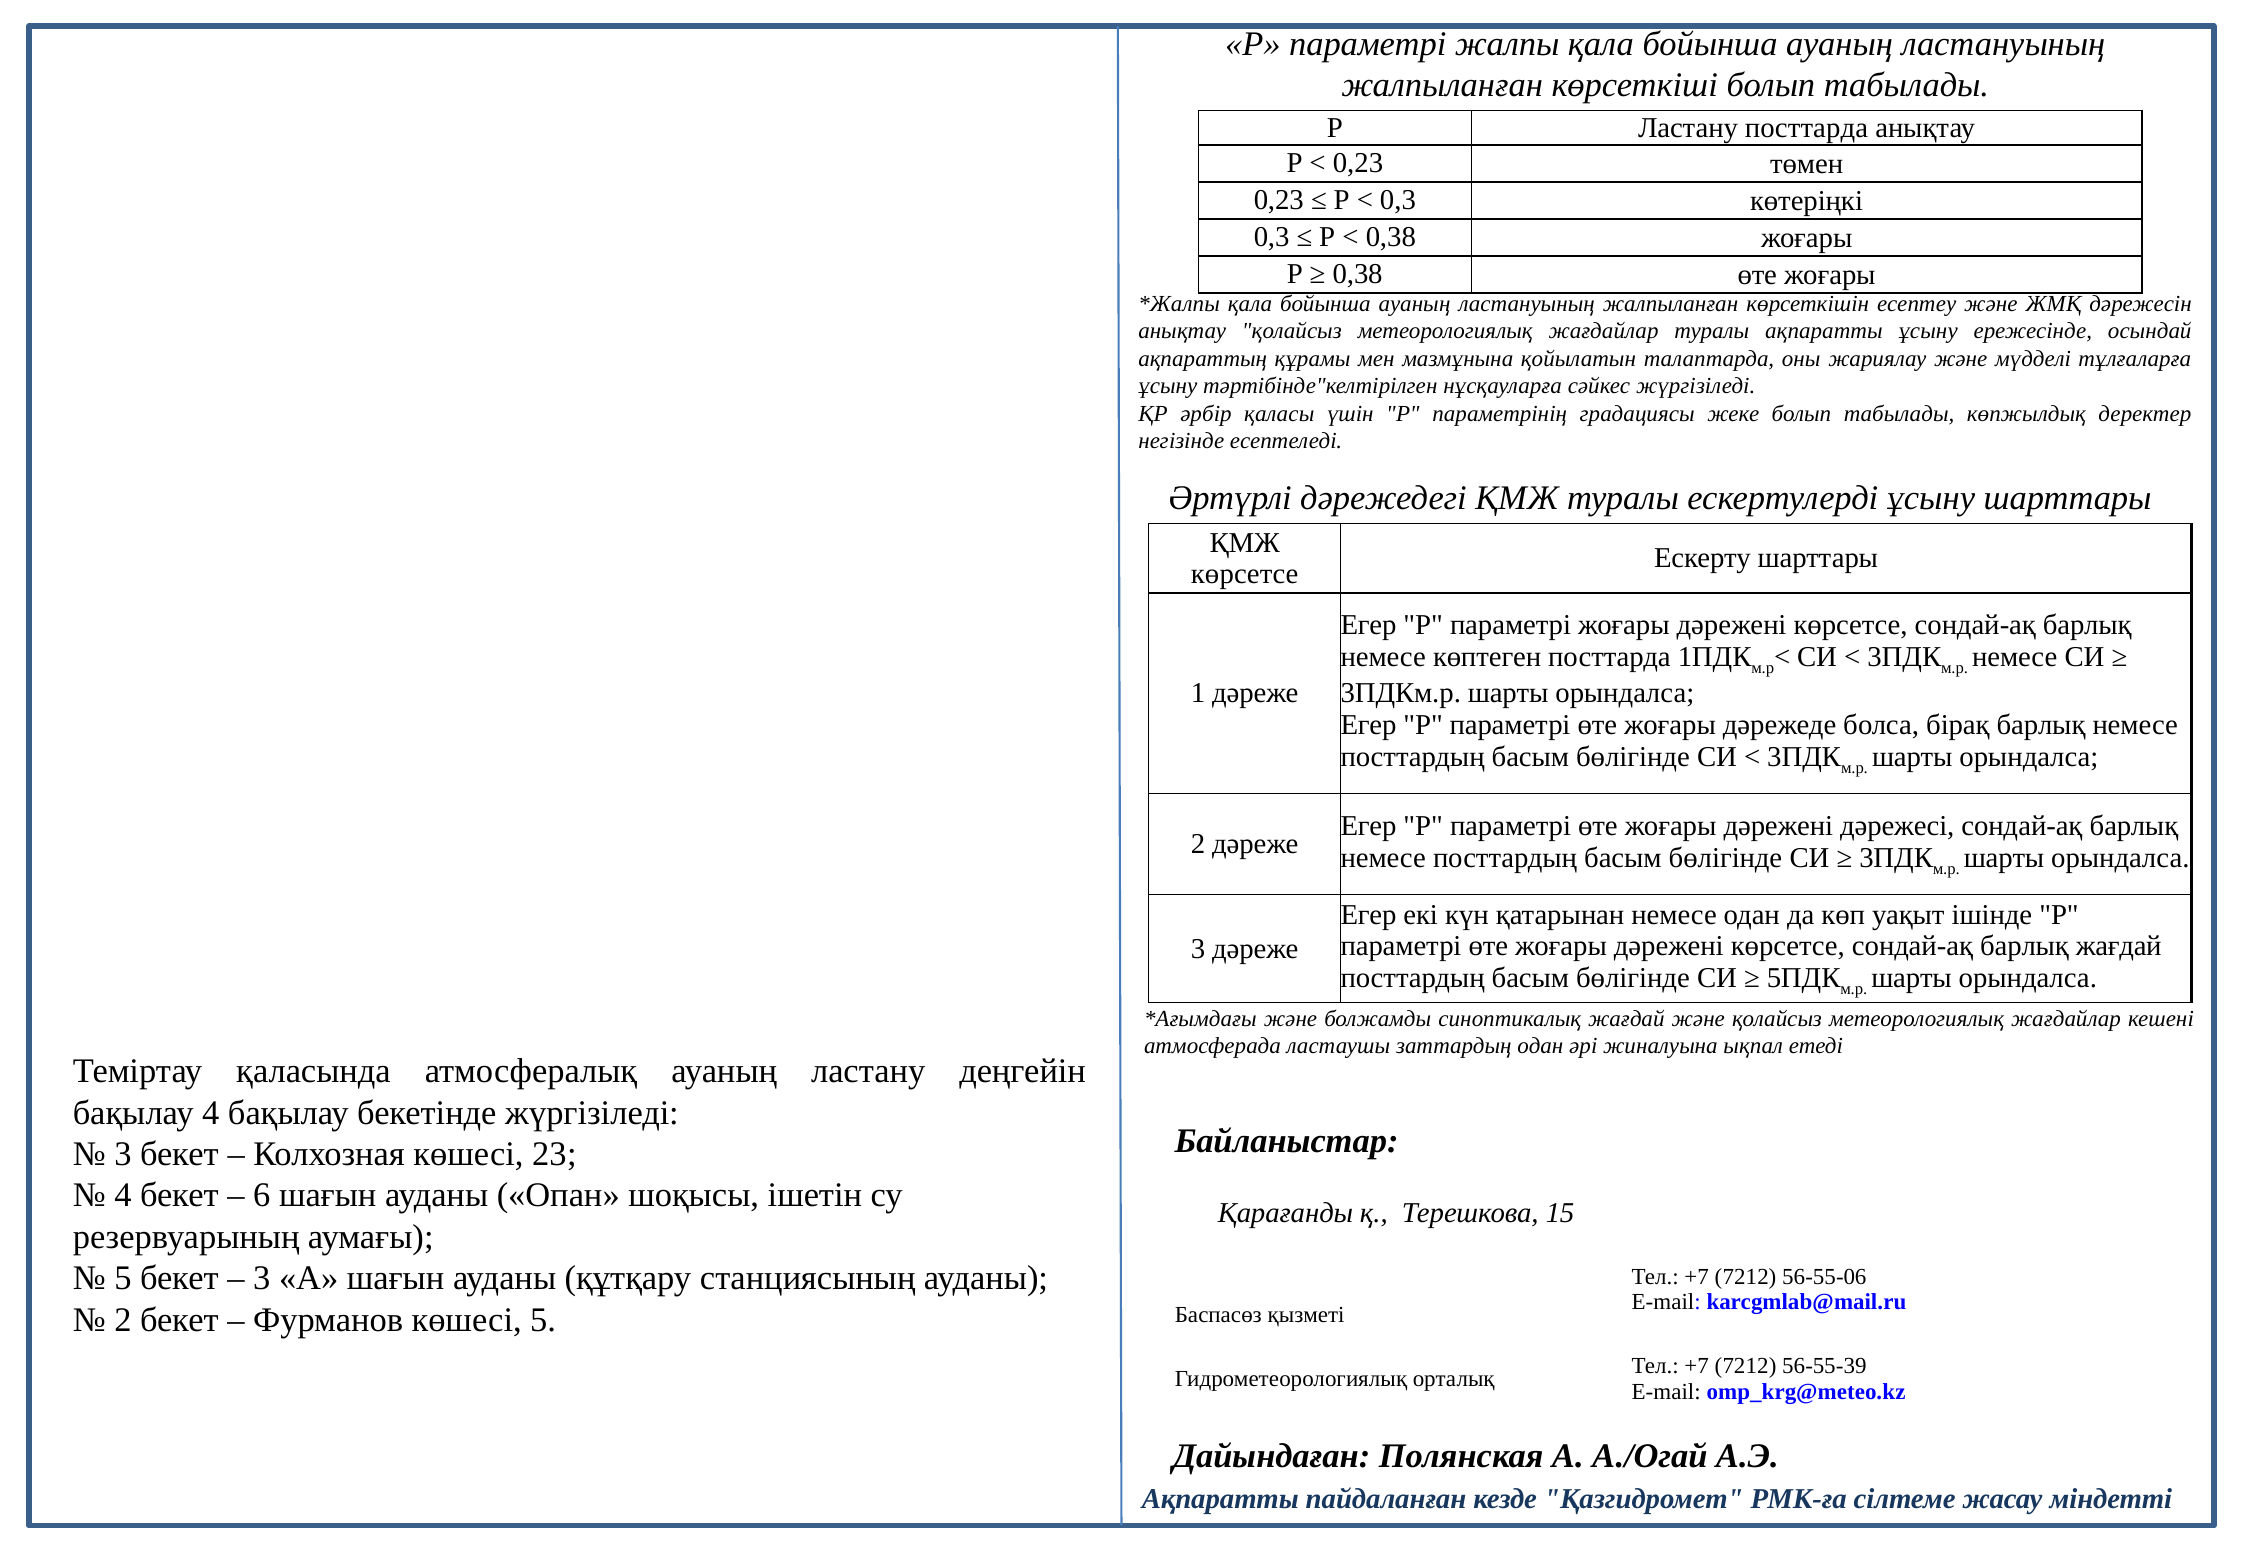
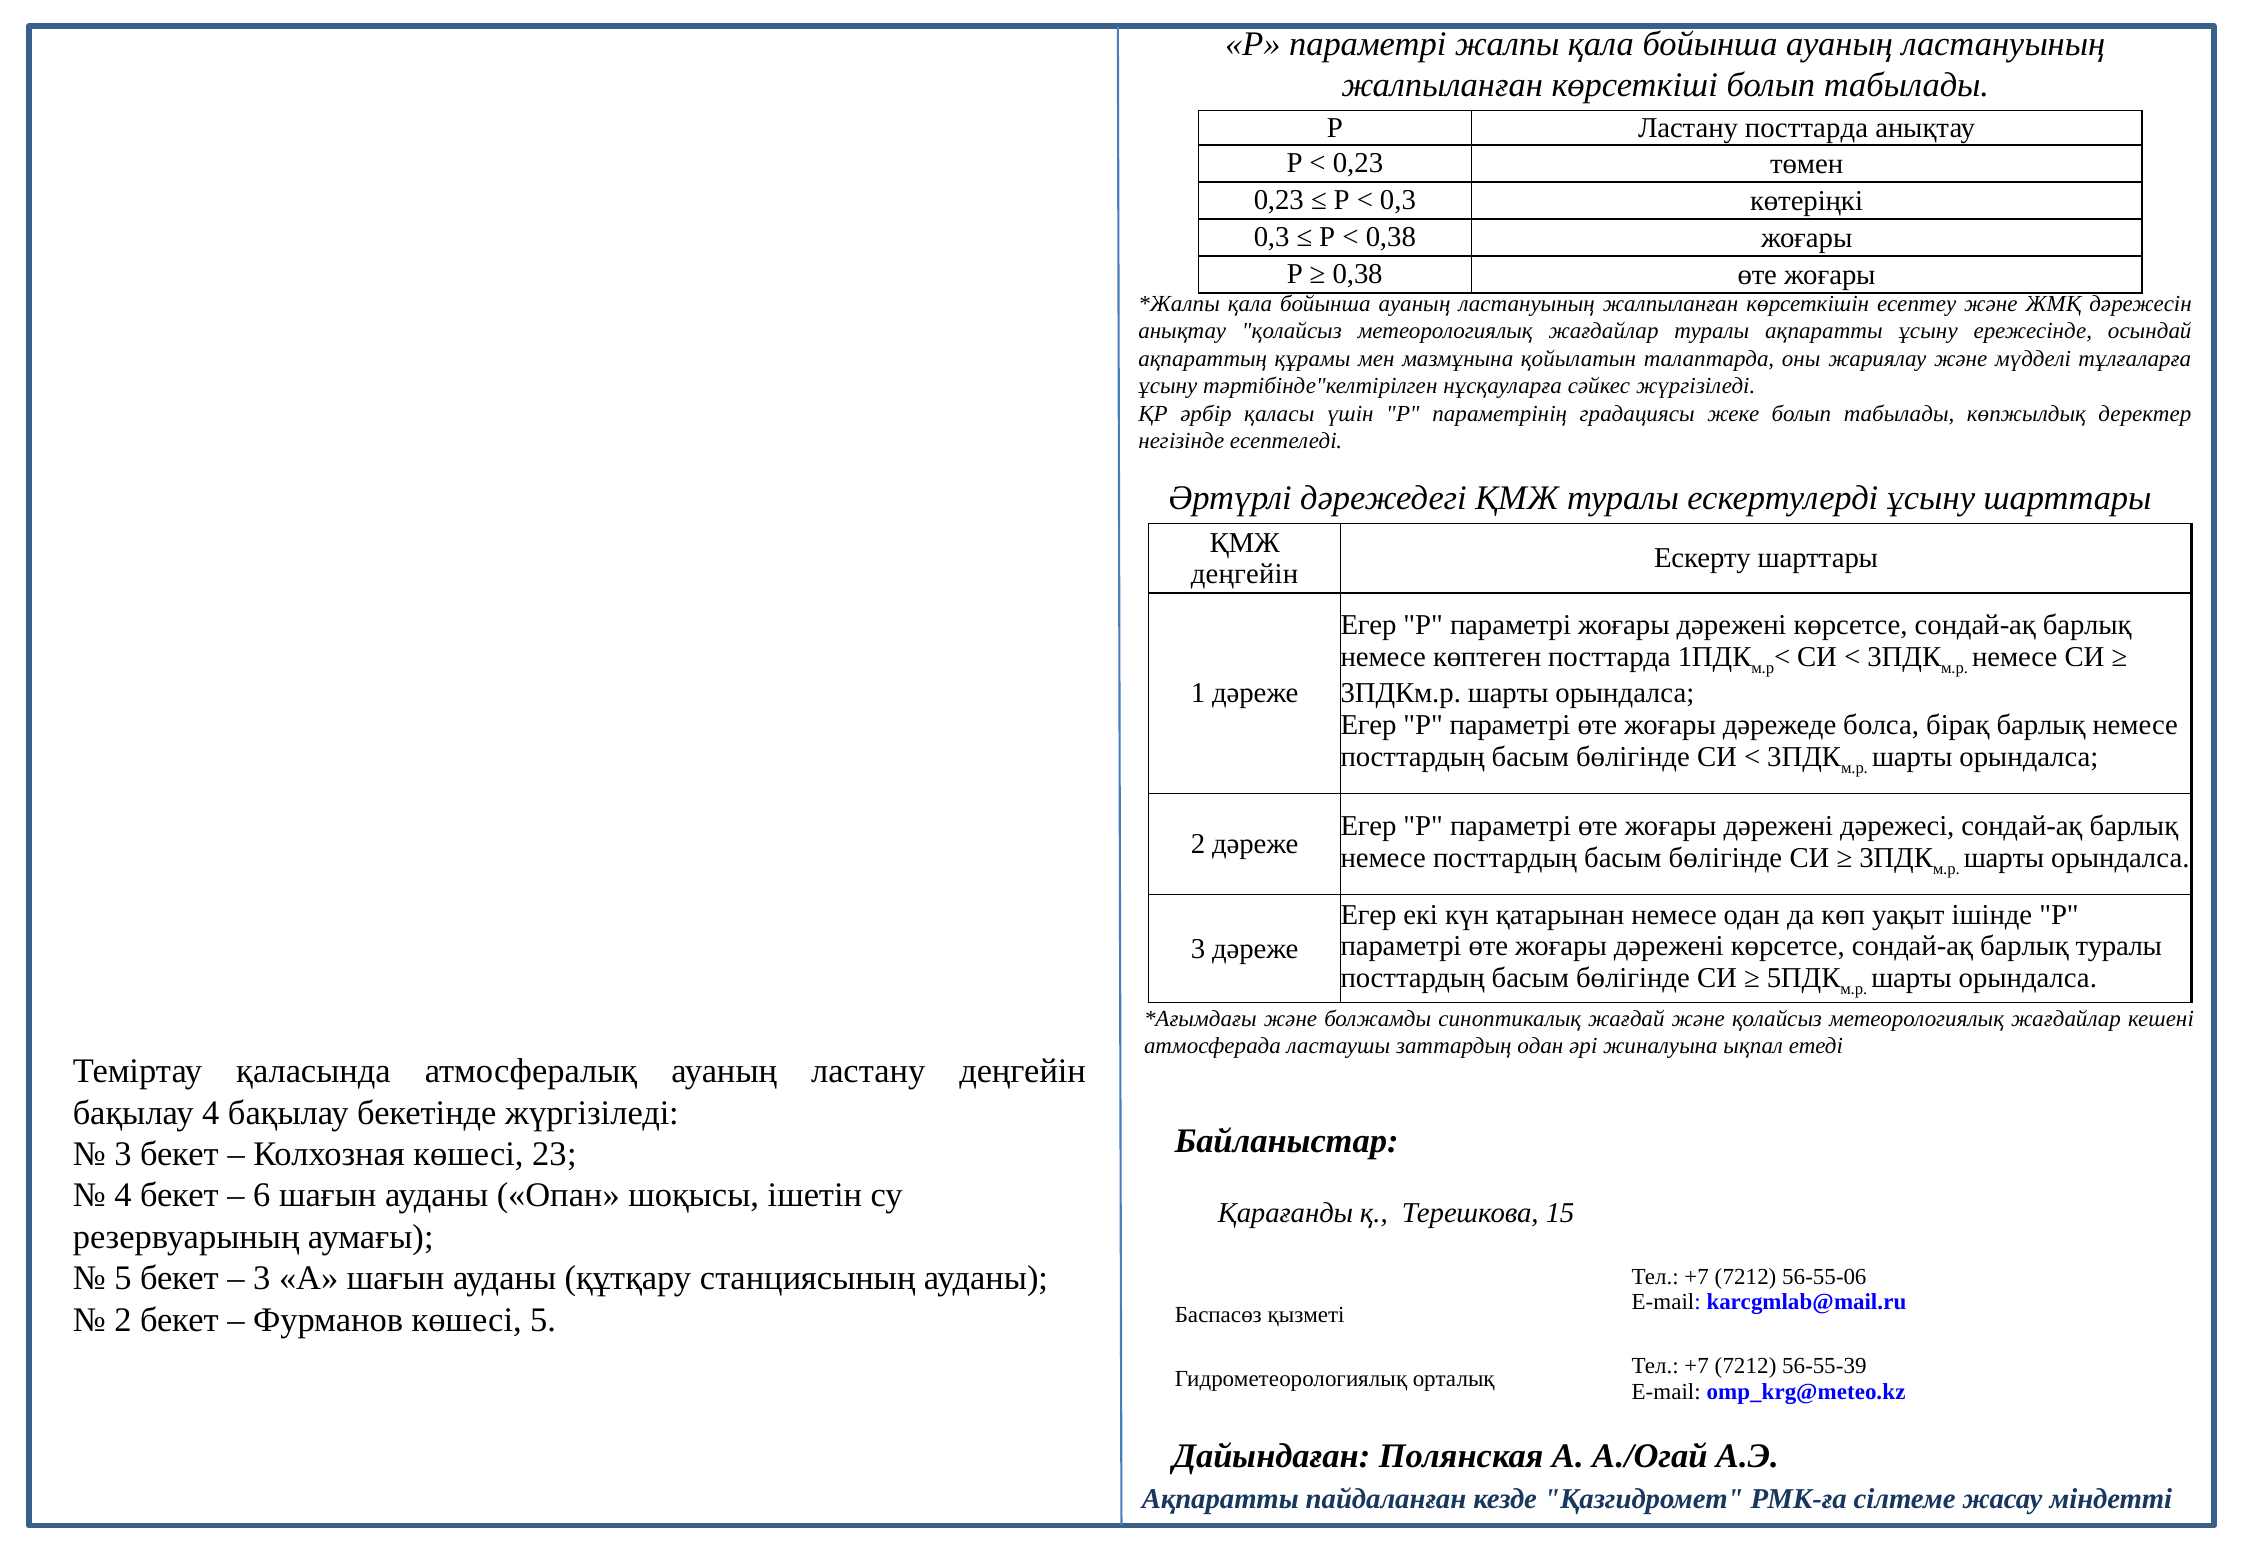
көрсетсе at (1245, 575): көрсетсе -> деңгейін
барлық жағдай: жағдай -> туралы
